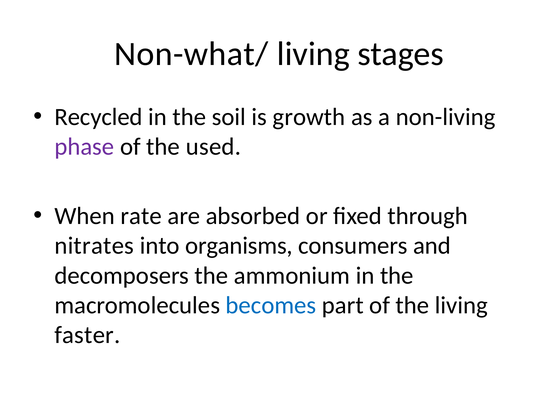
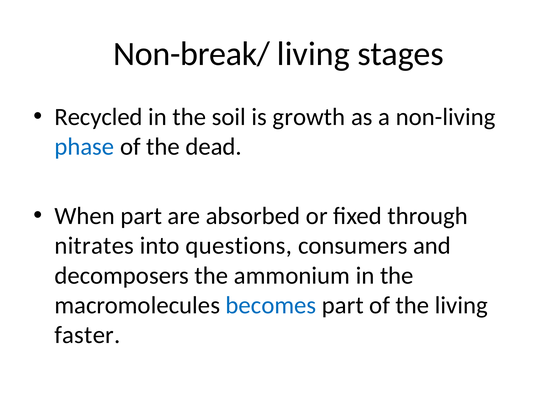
Non-what/: Non-what/ -> Non-break/
phase colour: purple -> blue
used: used -> dead
When rate: rate -> part
organisms: organisms -> questions
